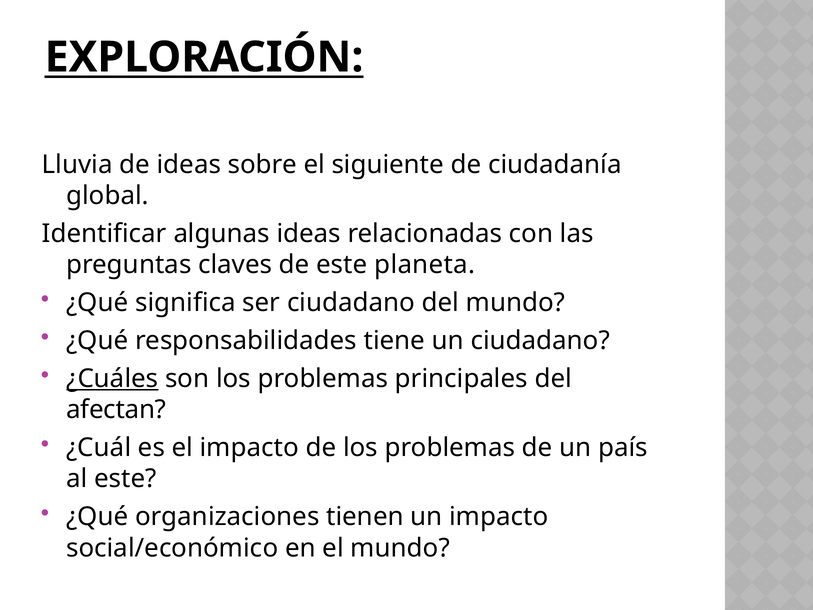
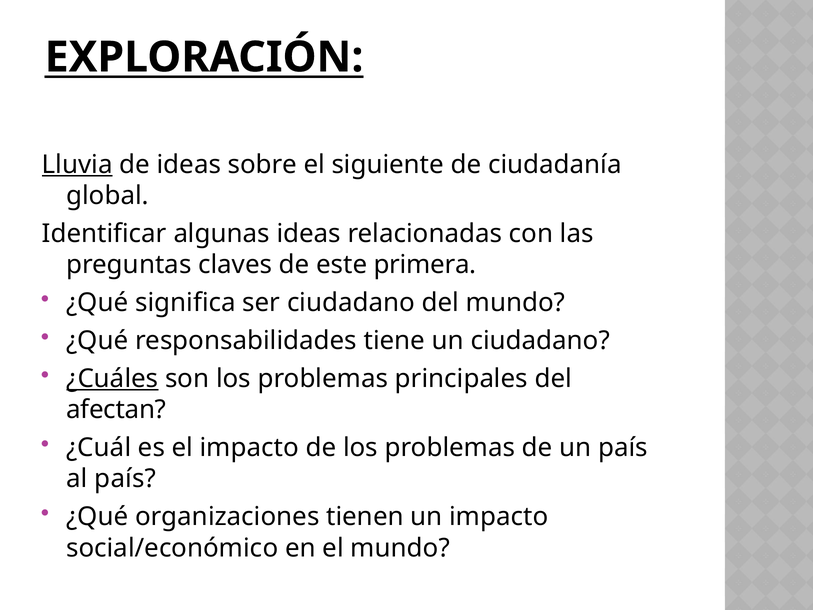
Lluvia underline: none -> present
planeta: planeta -> primera
al este: este -> país
